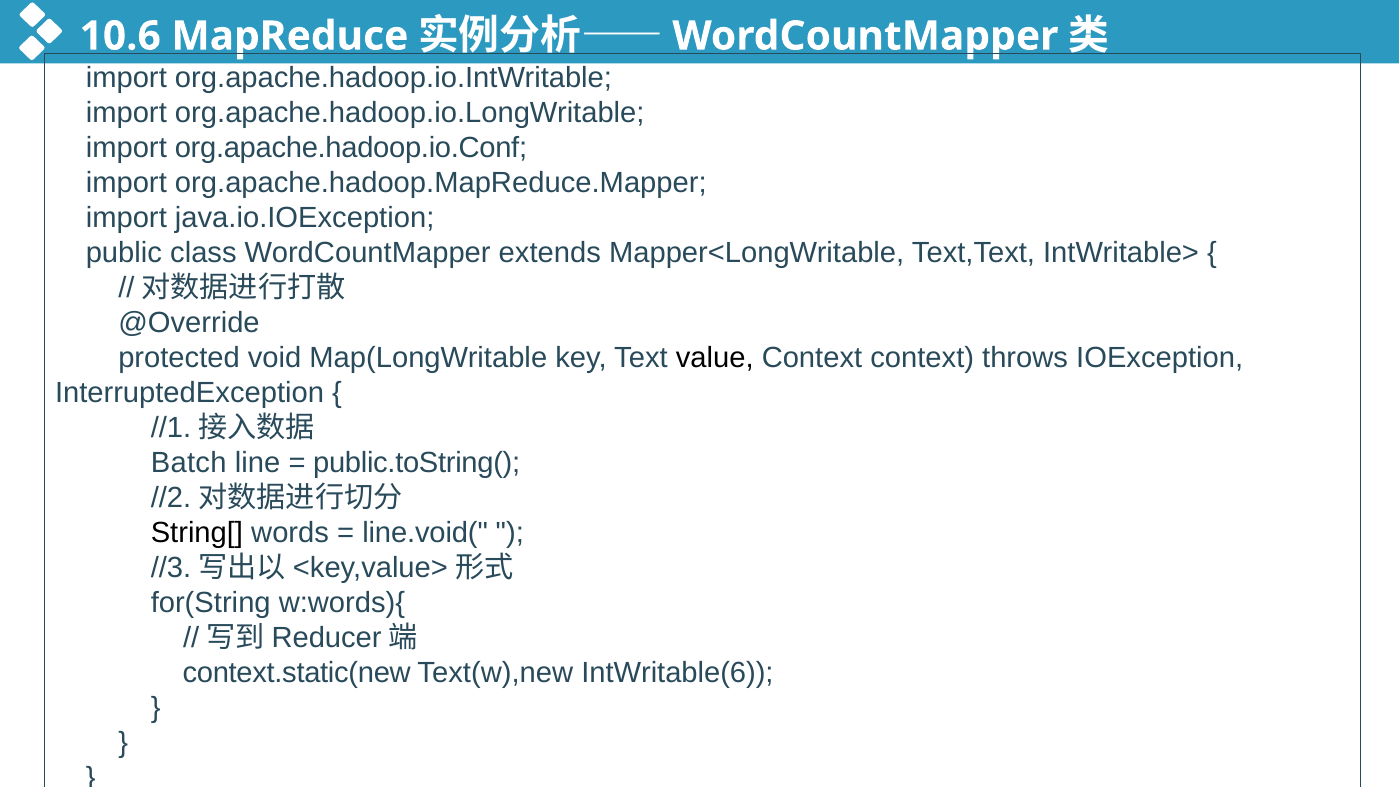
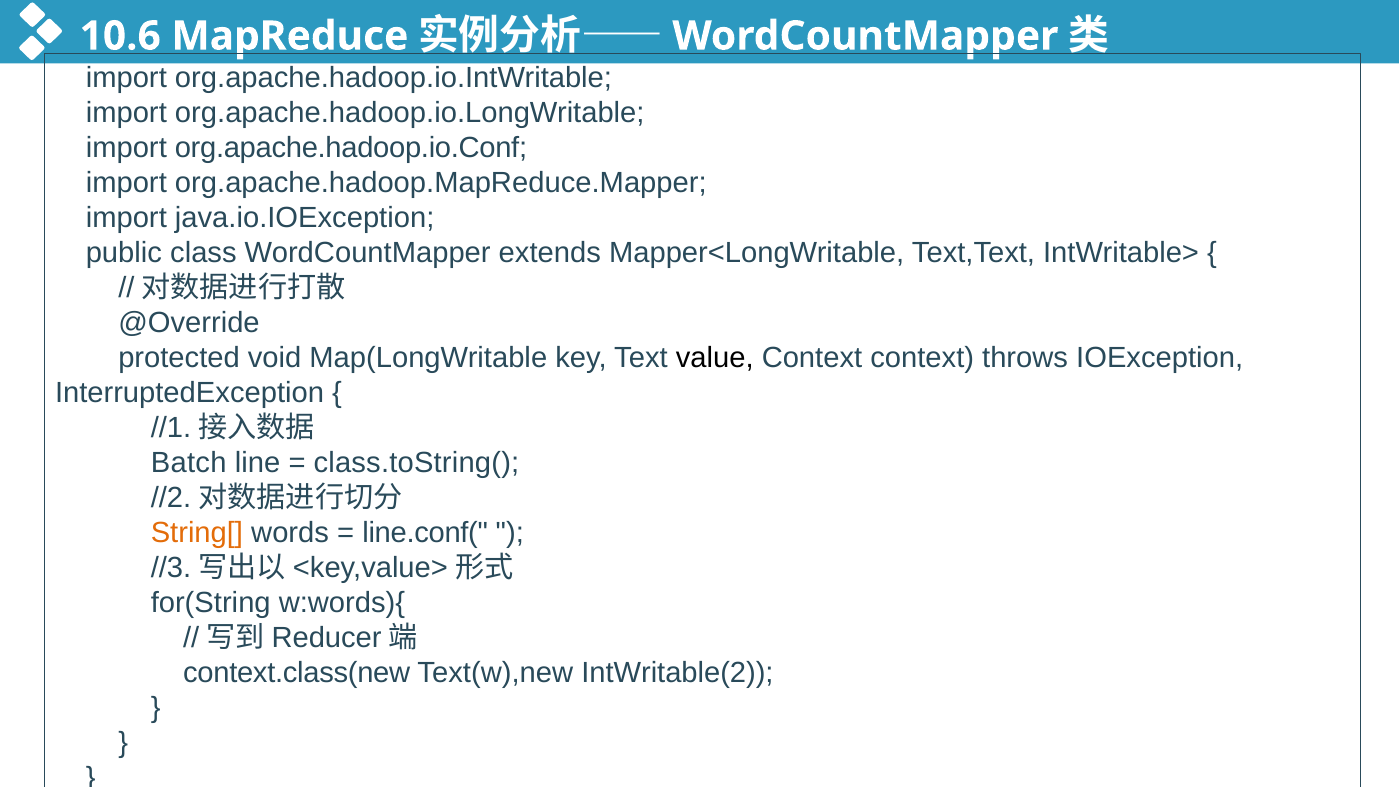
public.toString(: public.toString( -> class.toString(
String[ colour: black -> orange
line.void(: line.void( -> line.conf(
context.static(new: context.static(new -> context.class(new
IntWritable(6: IntWritable(6 -> IntWritable(2
